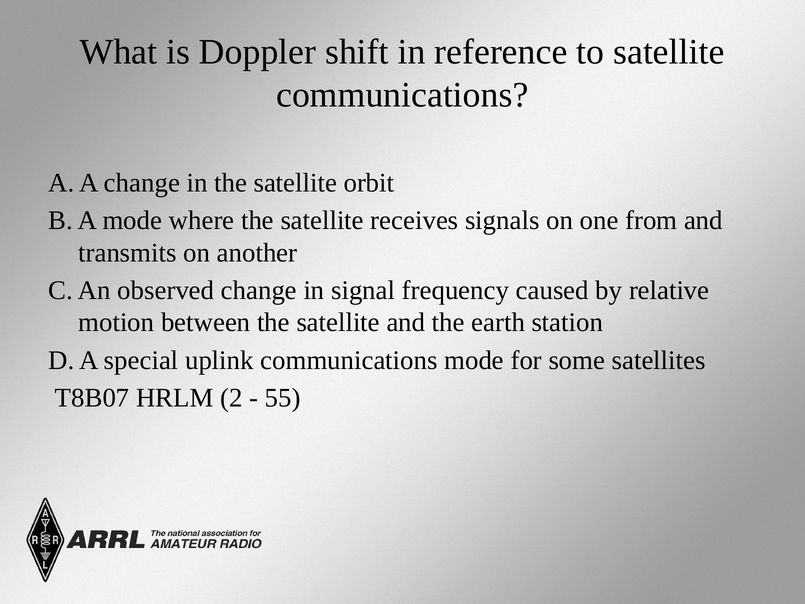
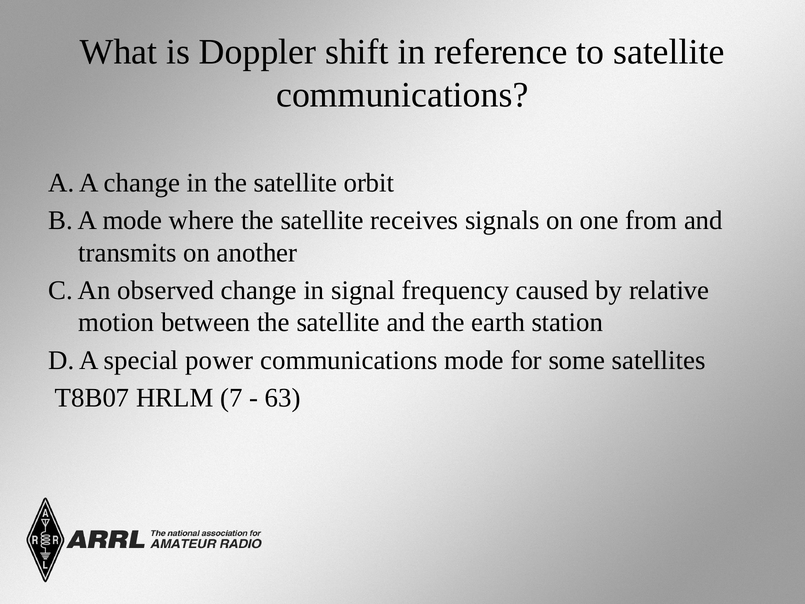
uplink: uplink -> power
2: 2 -> 7
55: 55 -> 63
